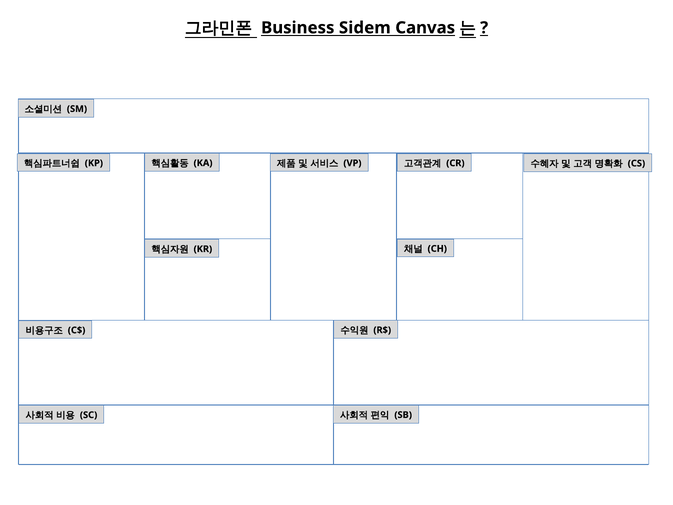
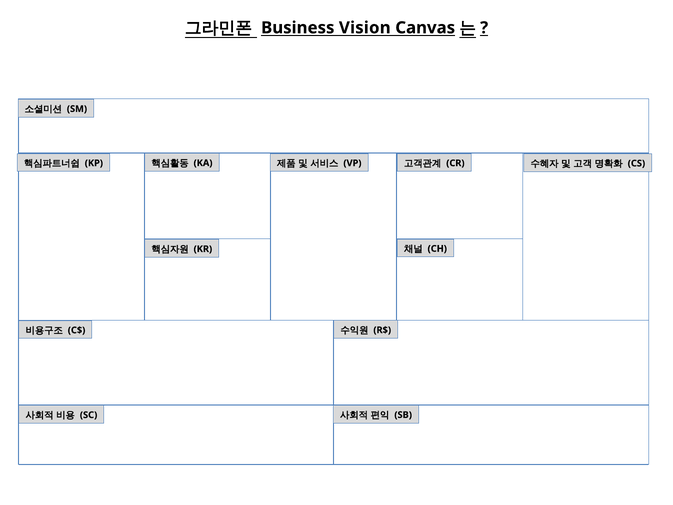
Sidem: Sidem -> Vision
